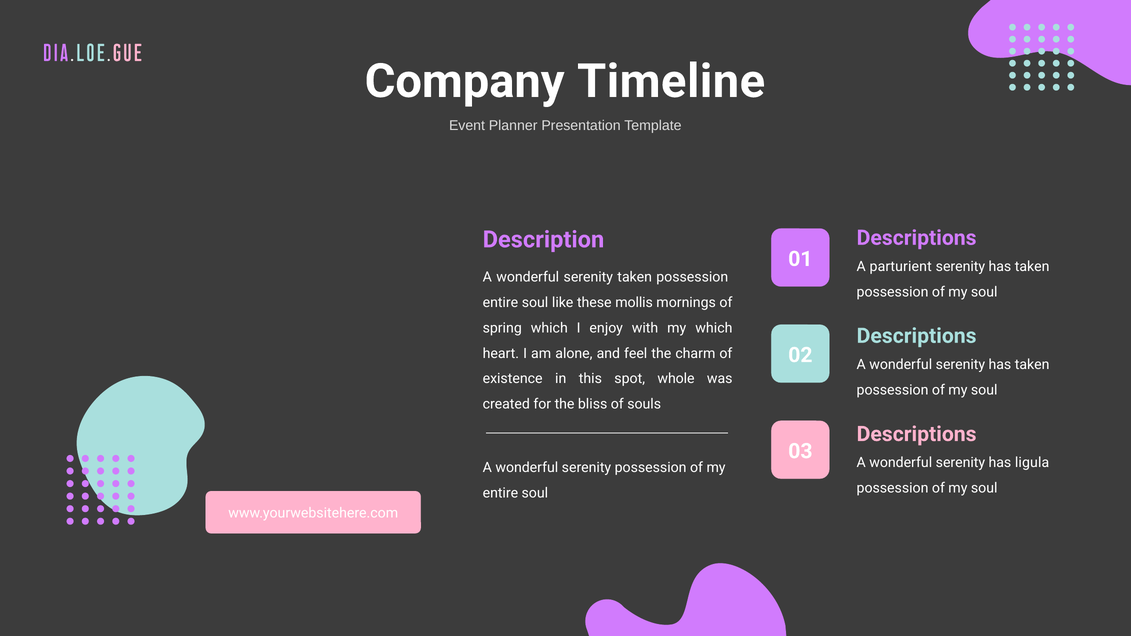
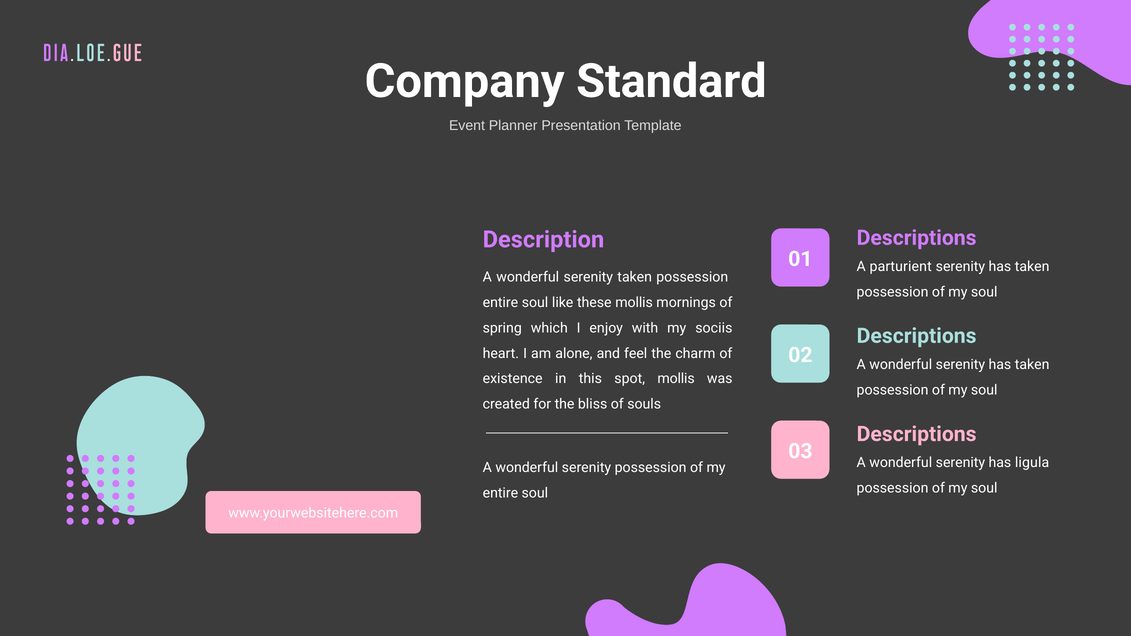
Timeline: Timeline -> Standard
my which: which -> sociis
spot whole: whole -> mollis
